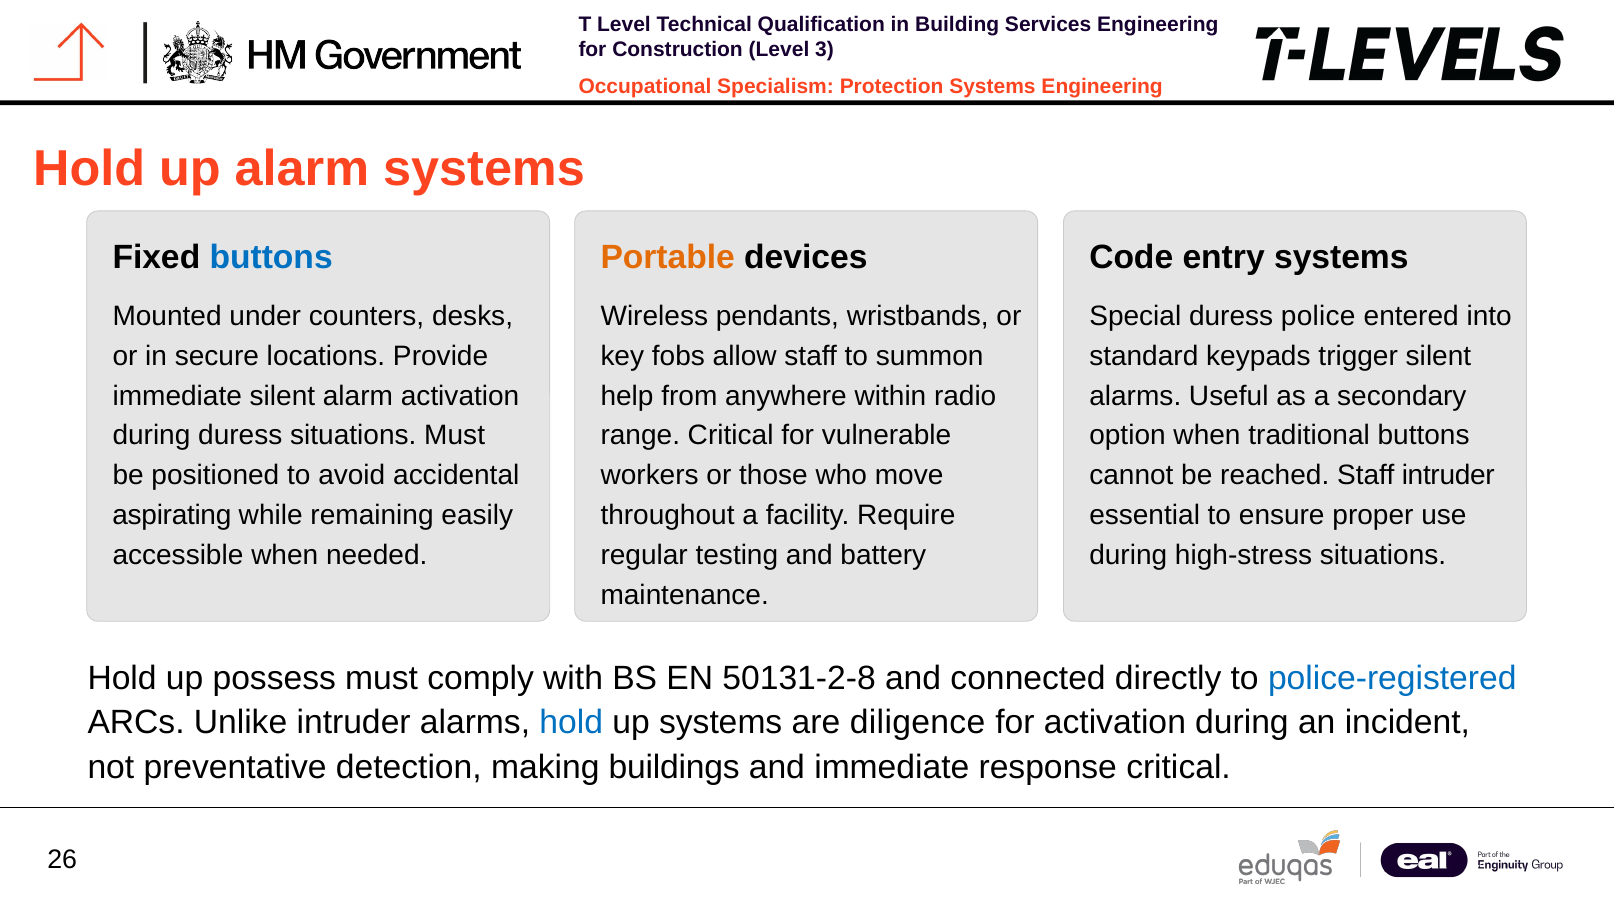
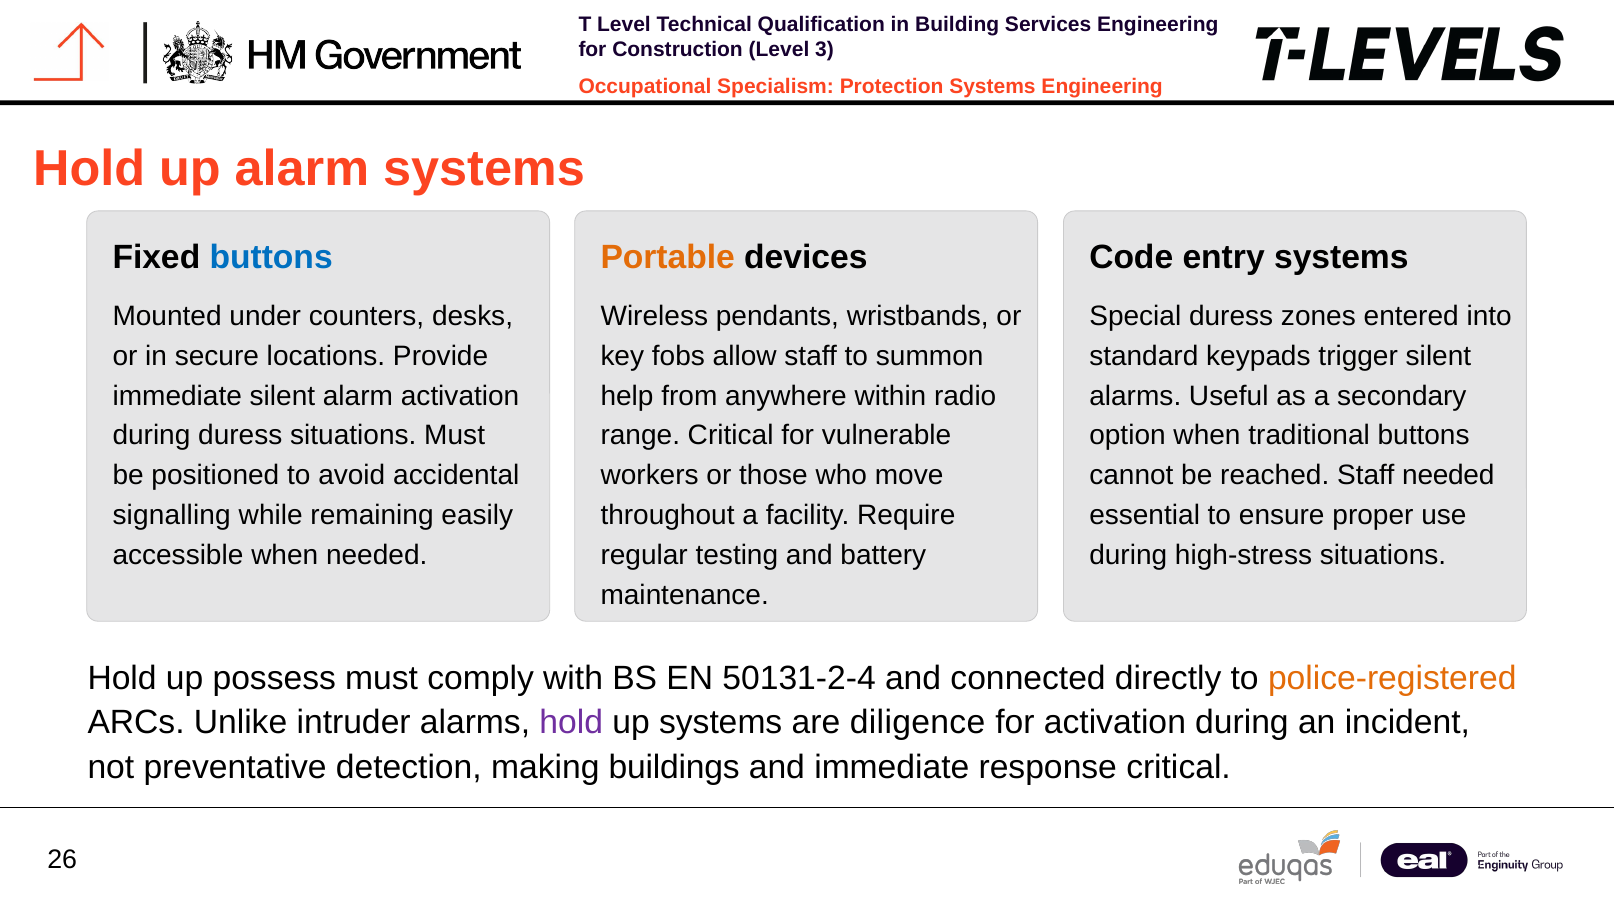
police: police -> zones
Staff intruder: intruder -> needed
aspirating: aspirating -> signalling
50131-2-8: 50131-2-8 -> 50131-2-4
police-registered colour: blue -> orange
hold at (571, 723) colour: blue -> purple
